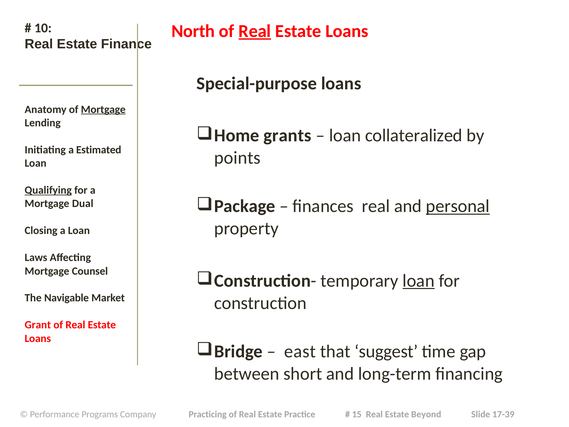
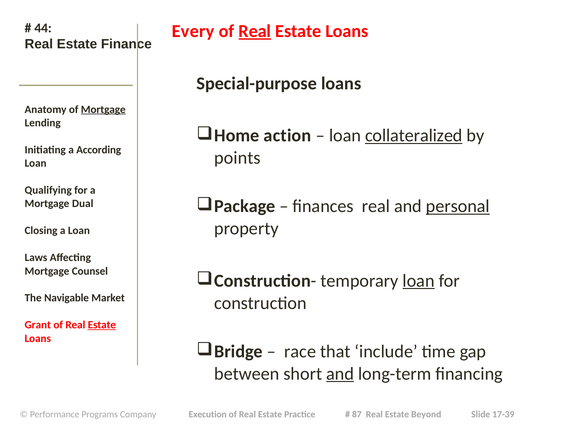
10: 10 -> 44
North: North -> Every
grants: grants -> action
collateralized underline: none -> present
Estimated: Estimated -> According
Qualifying underline: present -> none
Estate at (102, 325) underline: none -> present
east: east -> race
suggest: suggest -> include
and at (340, 374) underline: none -> present
Practicing: Practicing -> Execution
15: 15 -> 87
